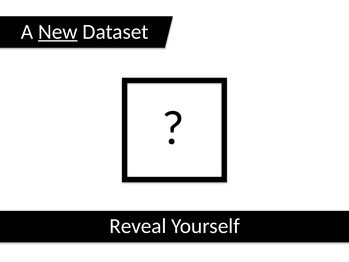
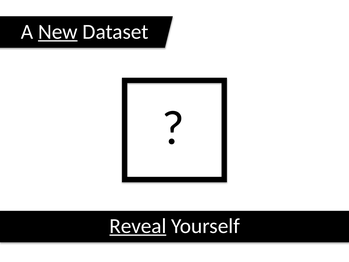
Reveal underline: none -> present
